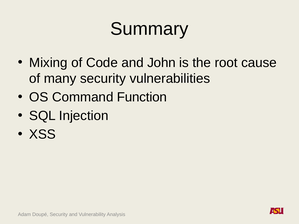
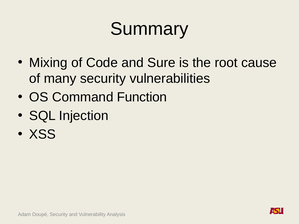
John: John -> Sure
